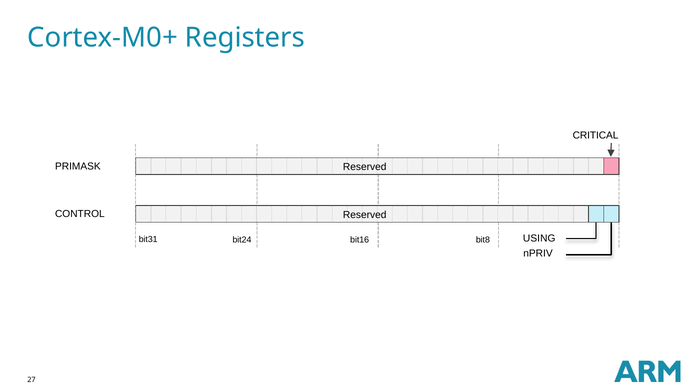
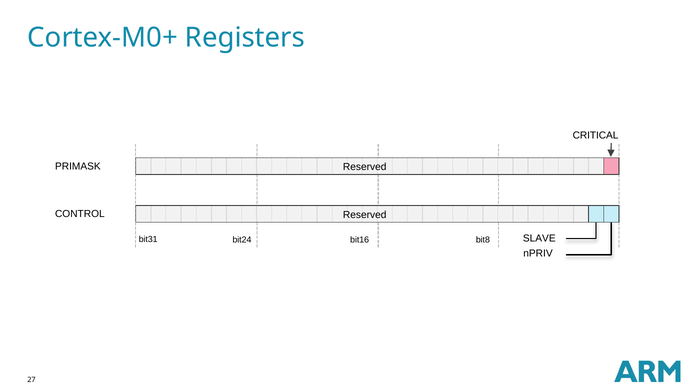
USING: USING -> SLAVE
